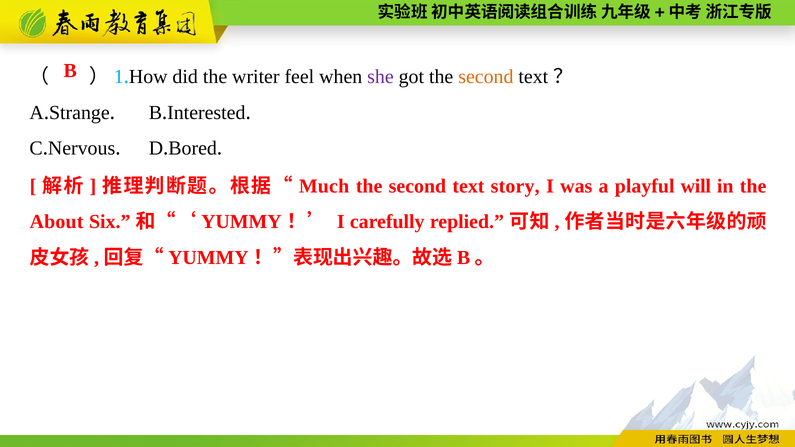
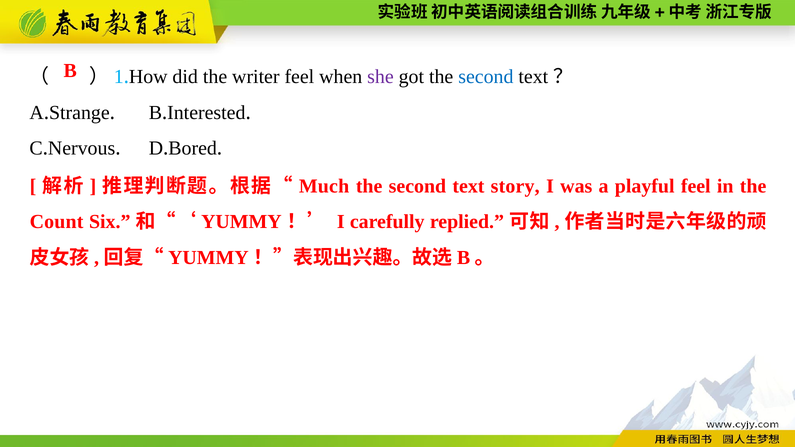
second at (486, 77) colour: orange -> blue
playful will: will -> feel
About: About -> Count
